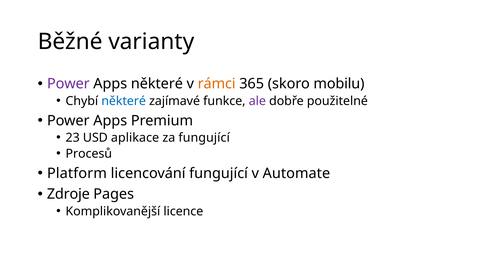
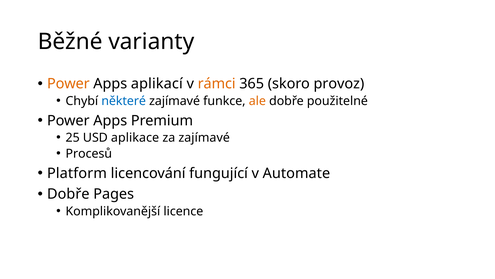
Power at (68, 84) colour: purple -> orange
Apps některé: některé -> aplikací
mobilu: mobilu -> provoz
ale colour: purple -> orange
23: 23 -> 25
za fungující: fungující -> zajímavé
Zdroje at (68, 194): Zdroje -> Dobře
